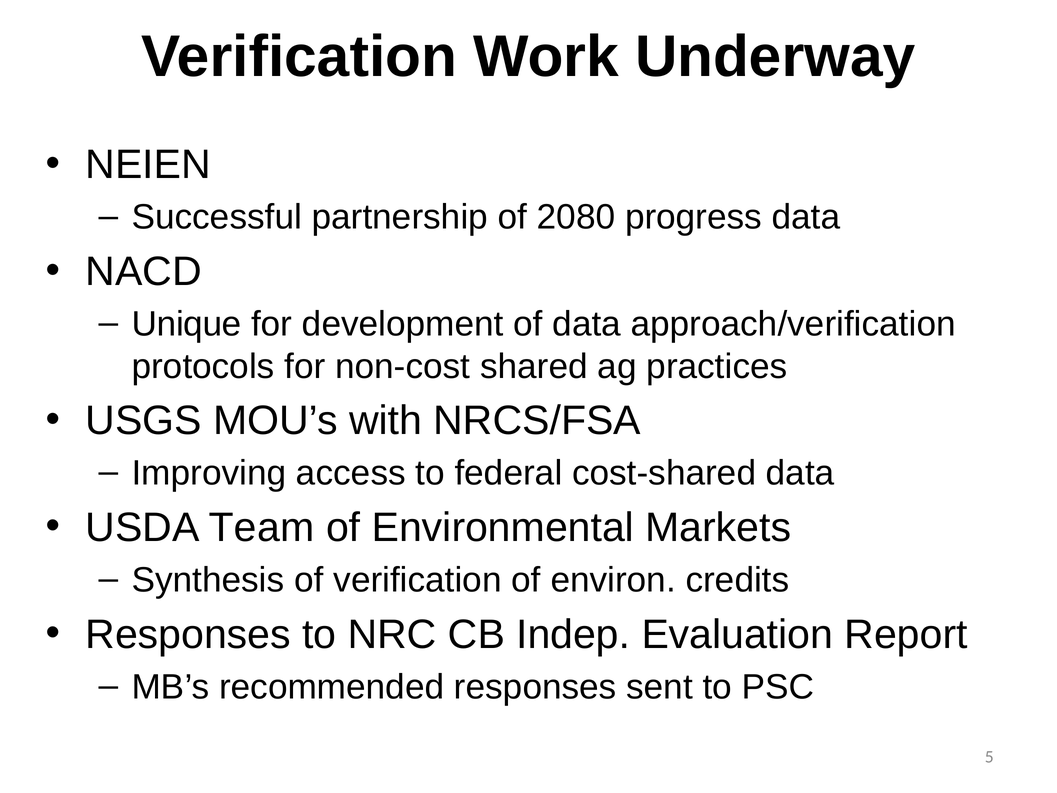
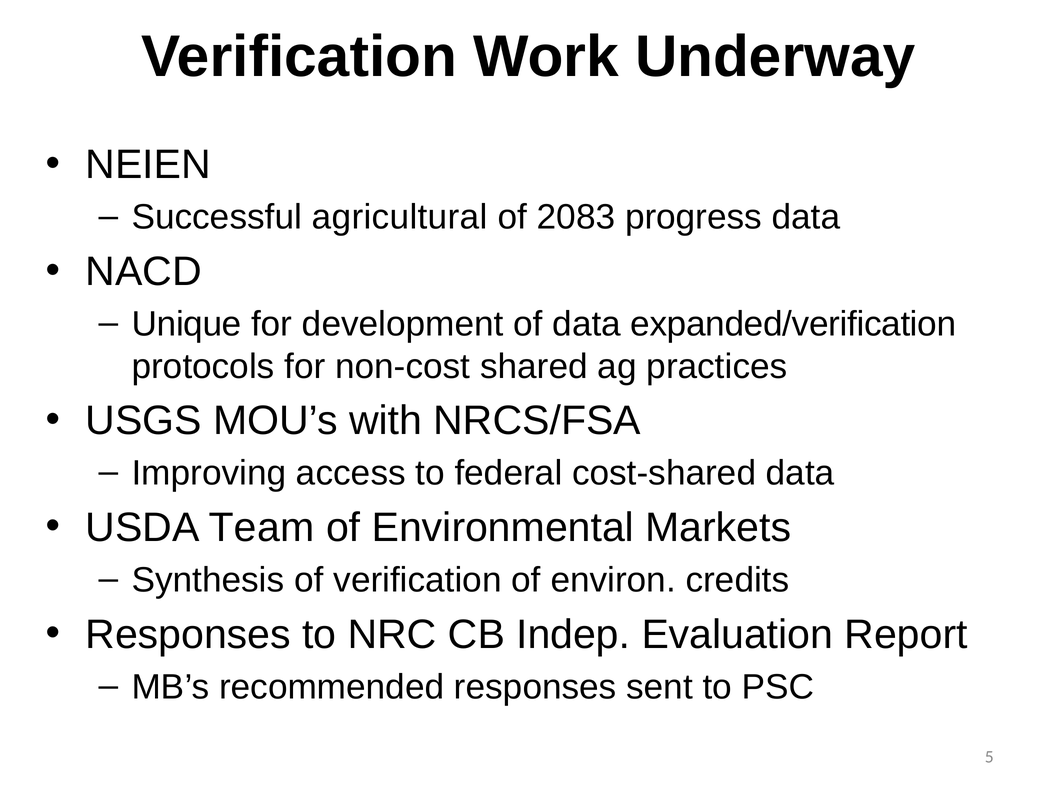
partnership: partnership -> agricultural
2080: 2080 -> 2083
approach/verification: approach/verification -> expanded/verification
